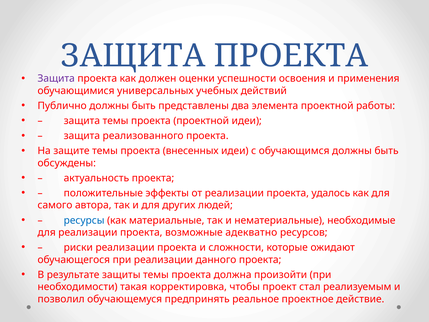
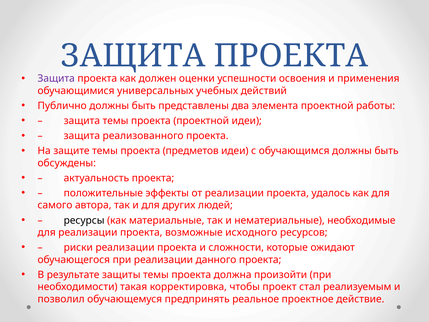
внесенных: внесенных -> предметов
ресурсы colour: blue -> black
адекватно: адекватно -> исходного
